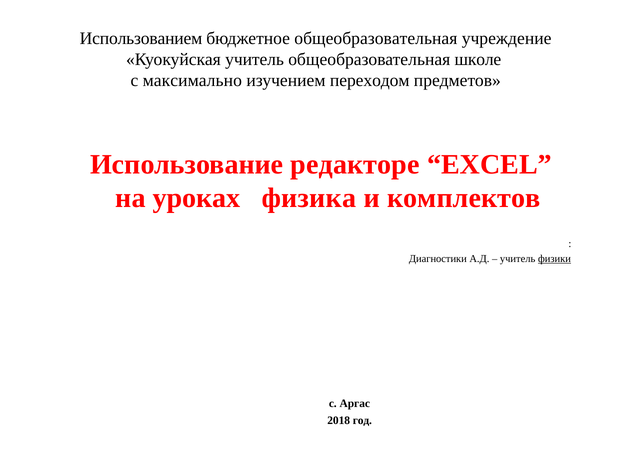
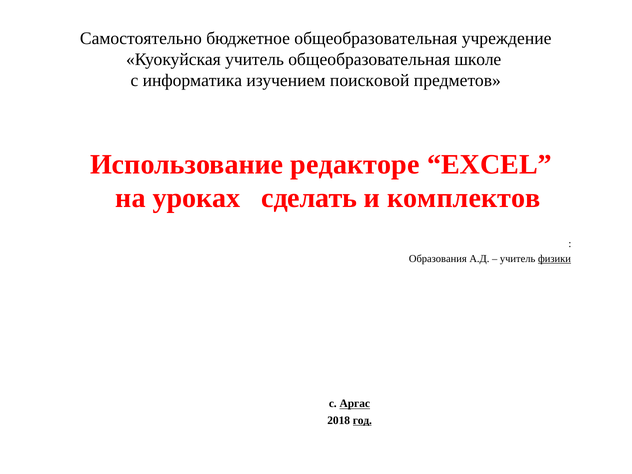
Использованием: Использованием -> Самостоятельно
максимально: максимально -> информатика
переходом: переходом -> поисковой
физика: физика -> сделать
Диагностики: Диагностики -> Образования
Аргас underline: none -> present
год underline: none -> present
